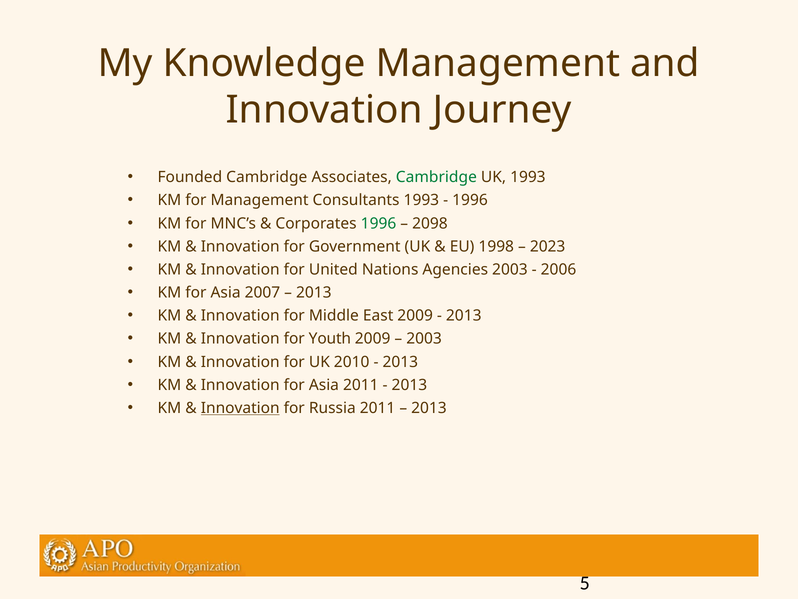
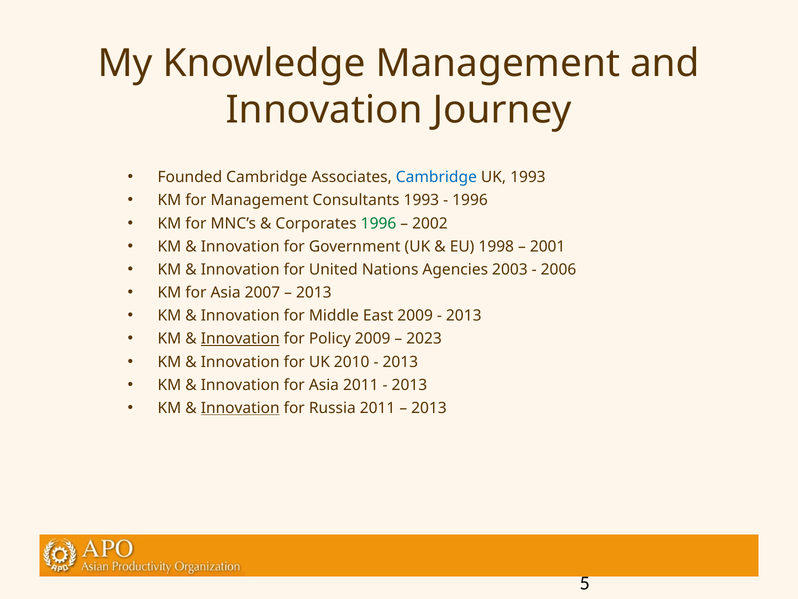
Cambridge at (436, 177) colour: green -> blue
2098: 2098 -> 2002
2023: 2023 -> 2001
Innovation at (240, 339) underline: none -> present
Youth: Youth -> Policy
2003 at (424, 339): 2003 -> 2023
